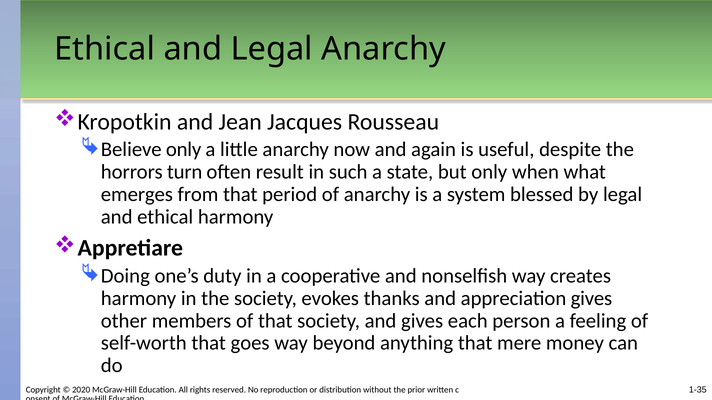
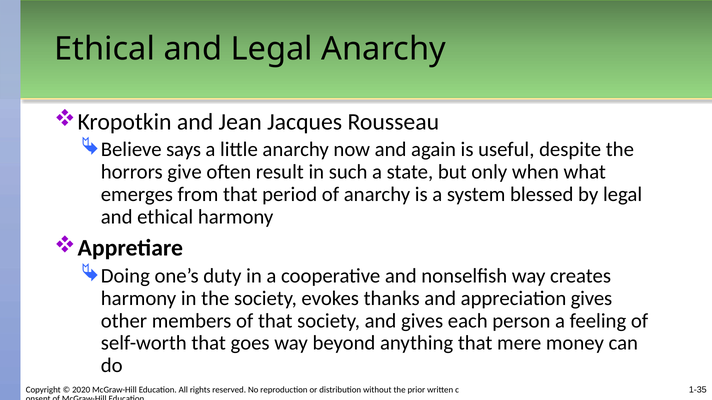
Believe only: only -> says
turn: turn -> give
